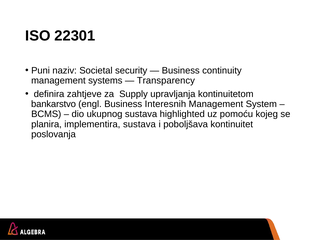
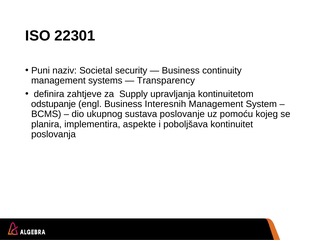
bankarstvo: bankarstvo -> odstupanje
highlighted: highlighted -> poslovanje
implementira sustava: sustava -> aspekte
